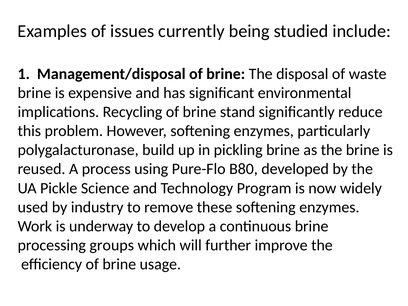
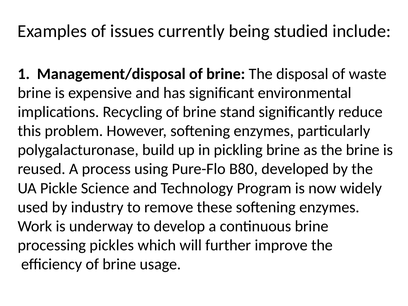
groups: groups -> pickles
